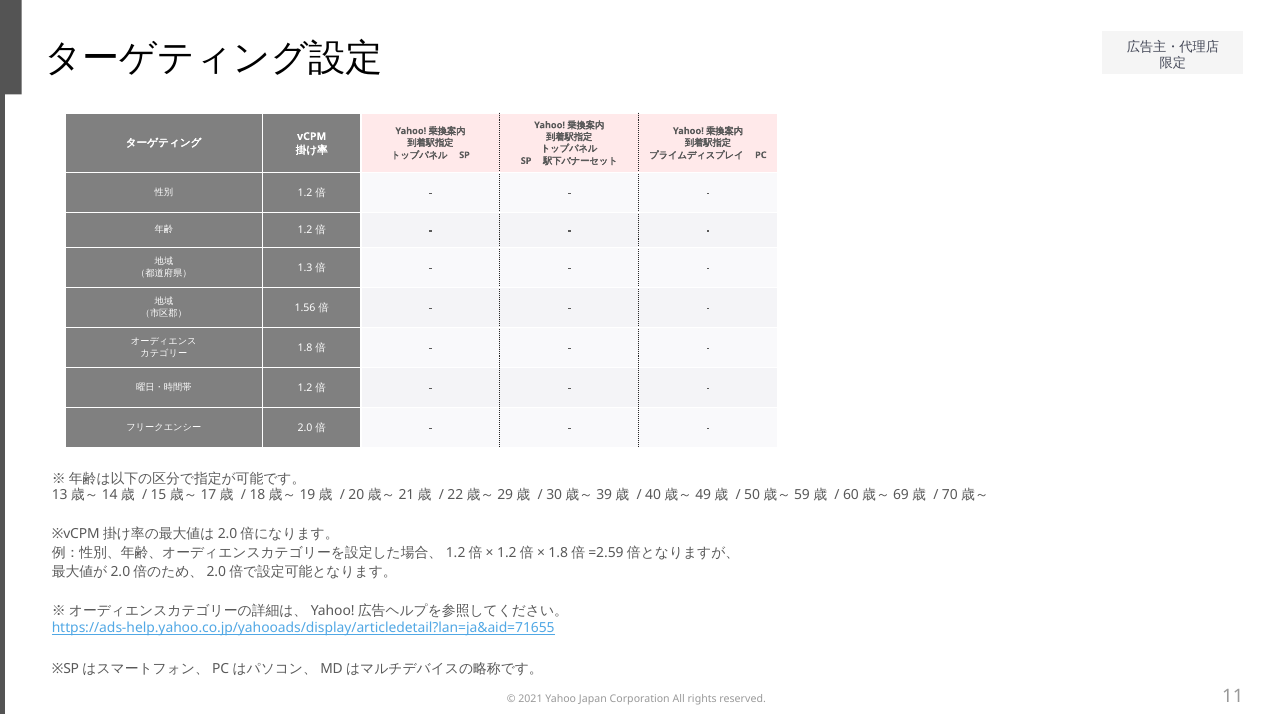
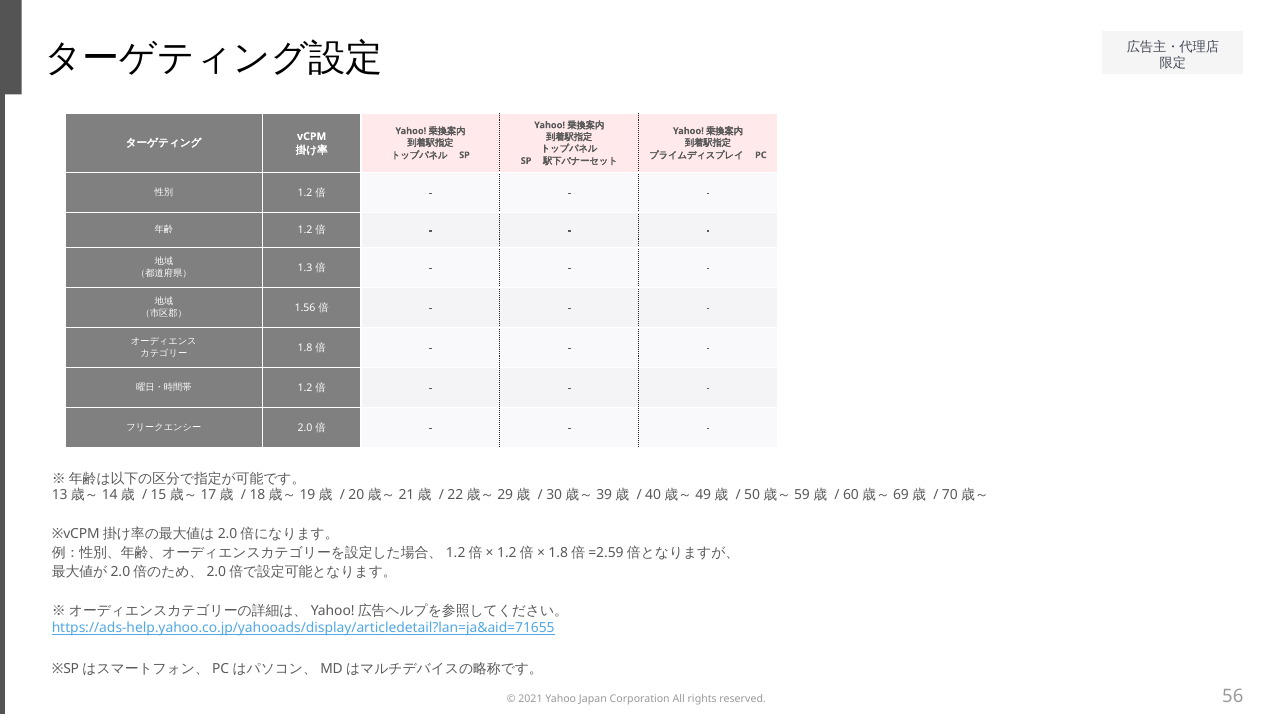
11: 11 -> 56
